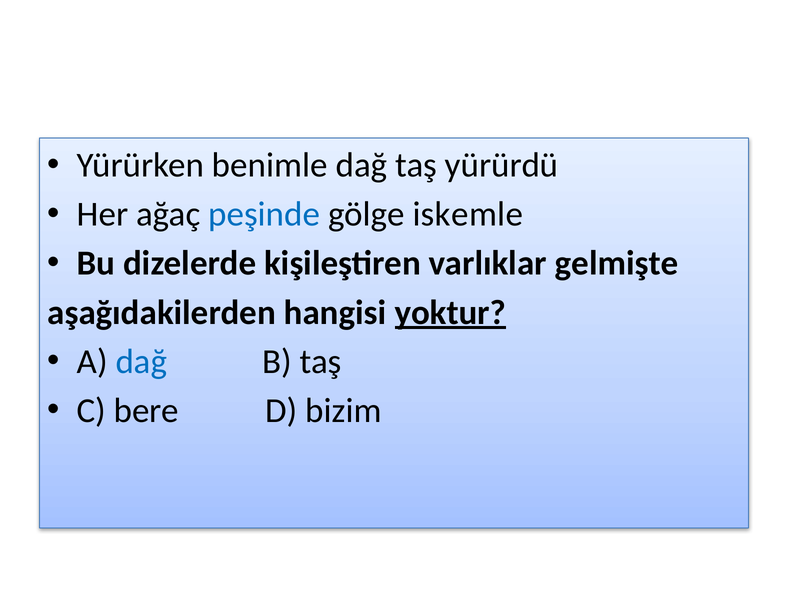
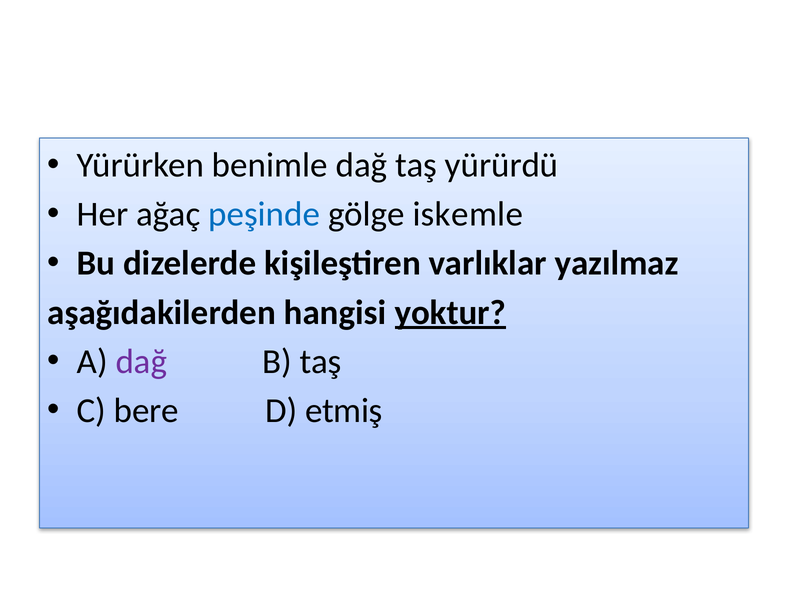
gelmişte: gelmişte -> yazılmaz
dağ at (141, 362) colour: blue -> purple
bizim: bizim -> etmiş
